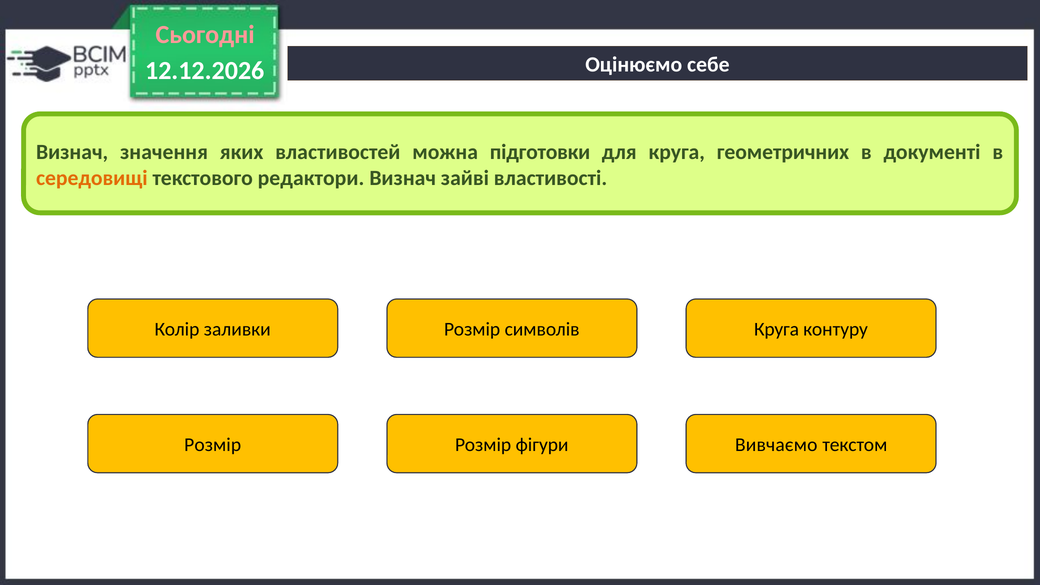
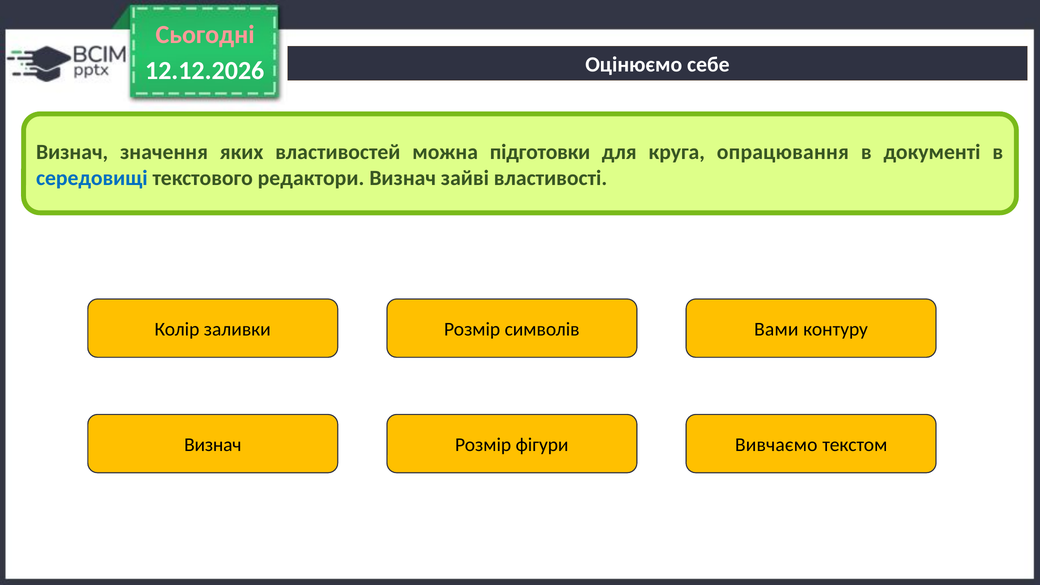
геометричних: геометричних -> опрацювання
середовищі colour: orange -> blue
Круга at (776, 330): Круга -> Вами
Розмір at (213, 445): Розмір -> Визнач
